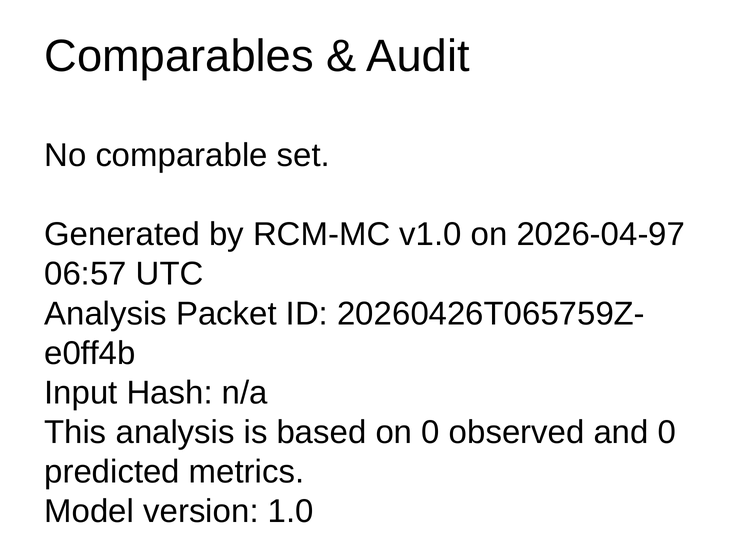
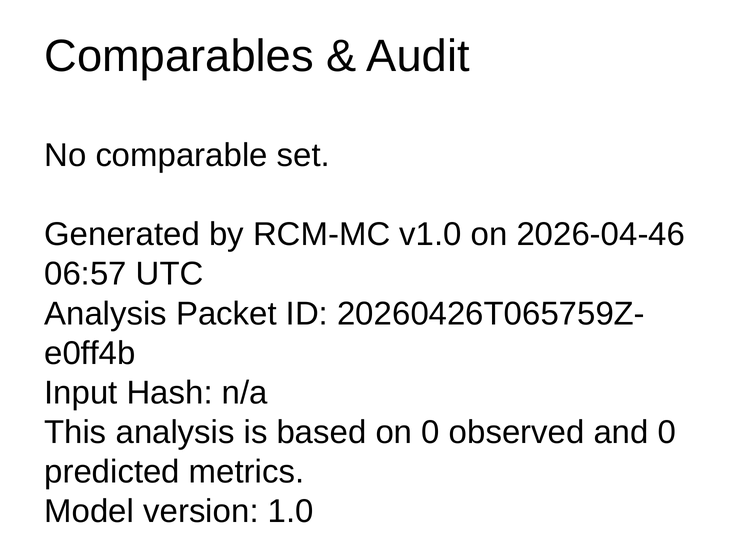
2026-04-97: 2026-04-97 -> 2026-04-46
